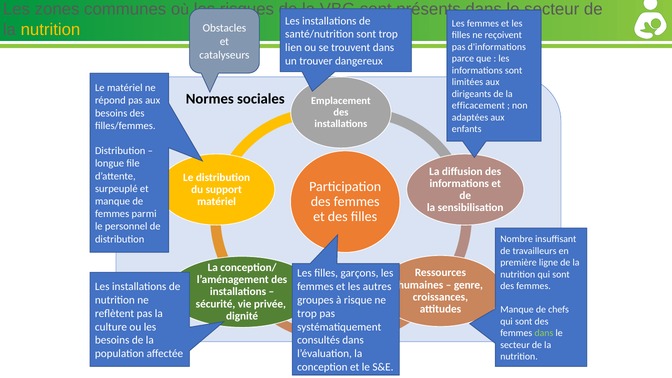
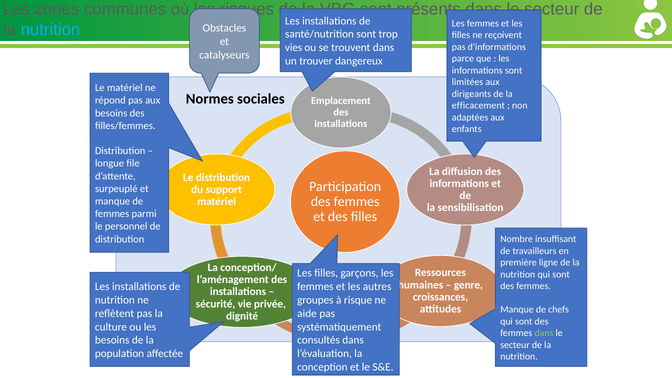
nutrition at (50, 30) colour: yellow -> light blue
lien: lien -> vies
trop at (307, 313): trop -> aide
